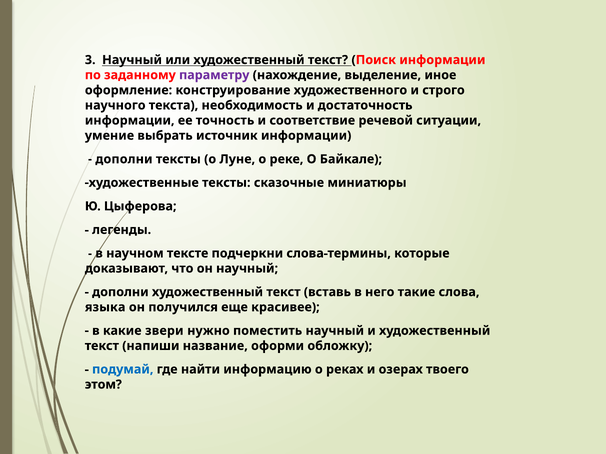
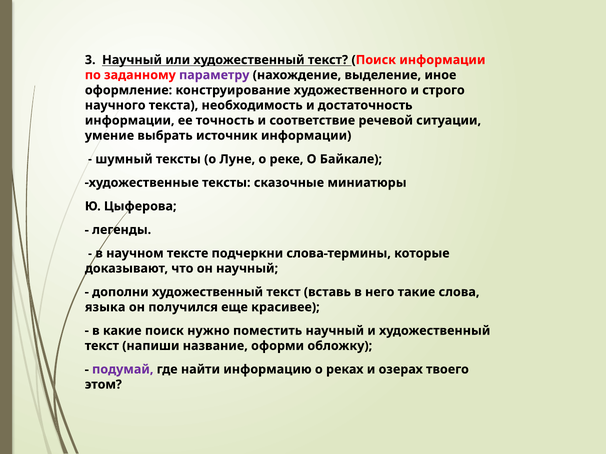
дополни at (124, 159): дополни -> шумный
какие звери: звери -> поиск
подумай colour: blue -> purple
